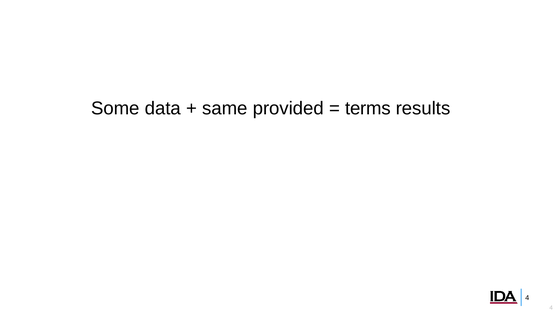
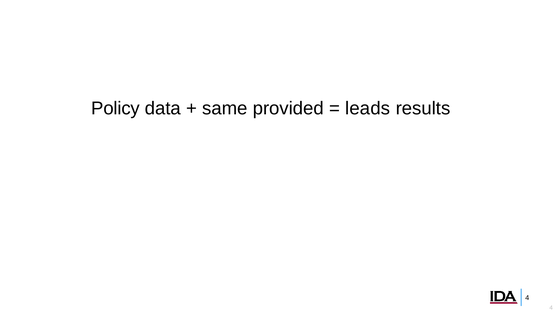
Some: Some -> Policy
terms: terms -> leads
